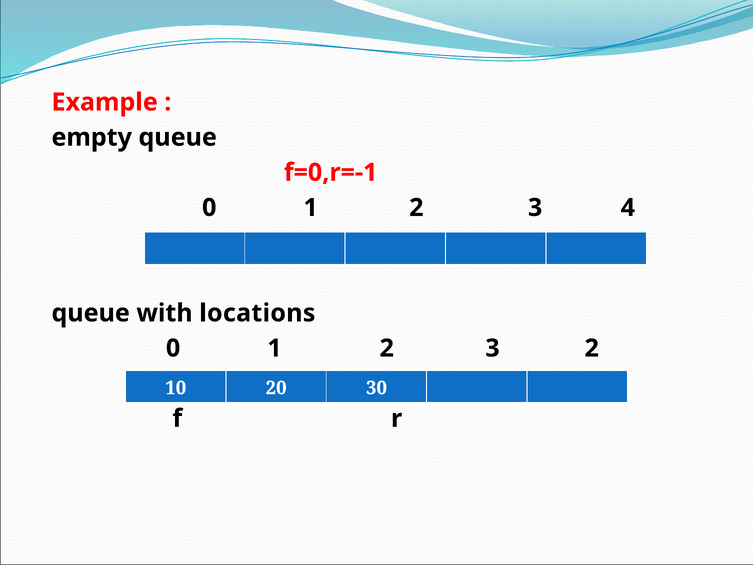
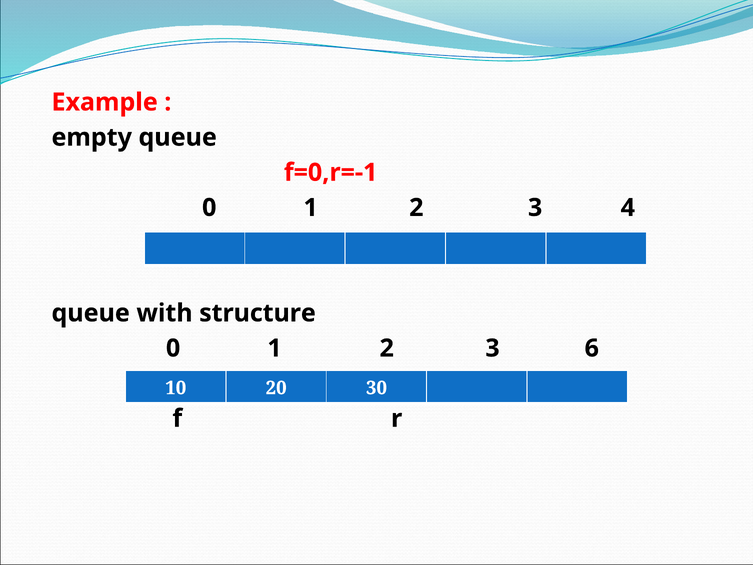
locations: locations -> structure
3 2: 2 -> 6
